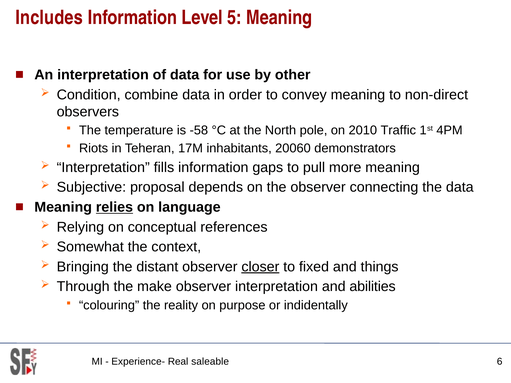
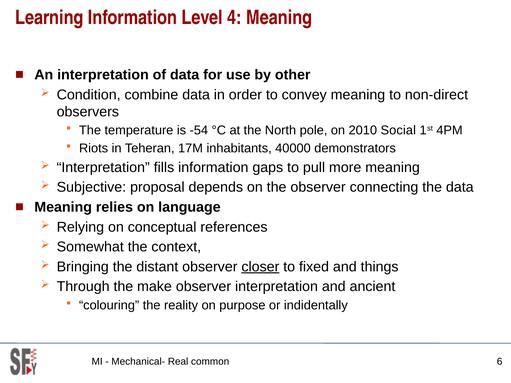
Includes: Includes -> Learning
5: 5 -> 4
-58: -58 -> -54
Traffic: Traffic -> Social
20060: 20060 -> 40000
relies underline: present -> none
abilities: abilities -> ancient
Experience-: Experience- -> Mechanical-
saleable: saleable -> common
